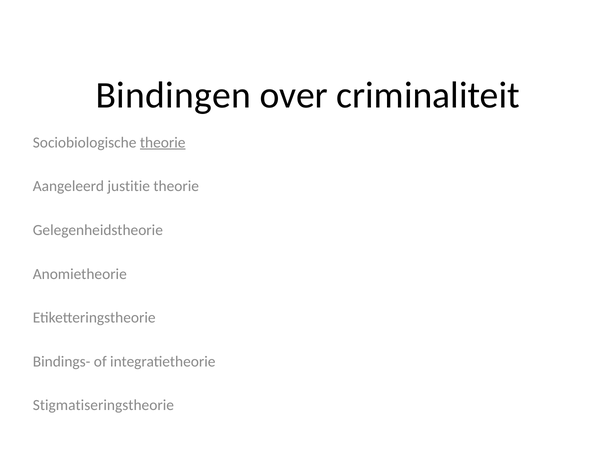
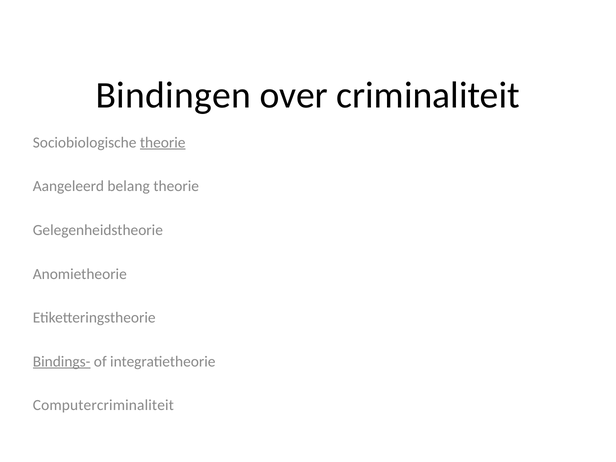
justitie: justitie -> belang
Bindings- underline: none -> present
Stigmatiseringstheorie: Stigmatiseringstheorie -> Computercriminaliteit
